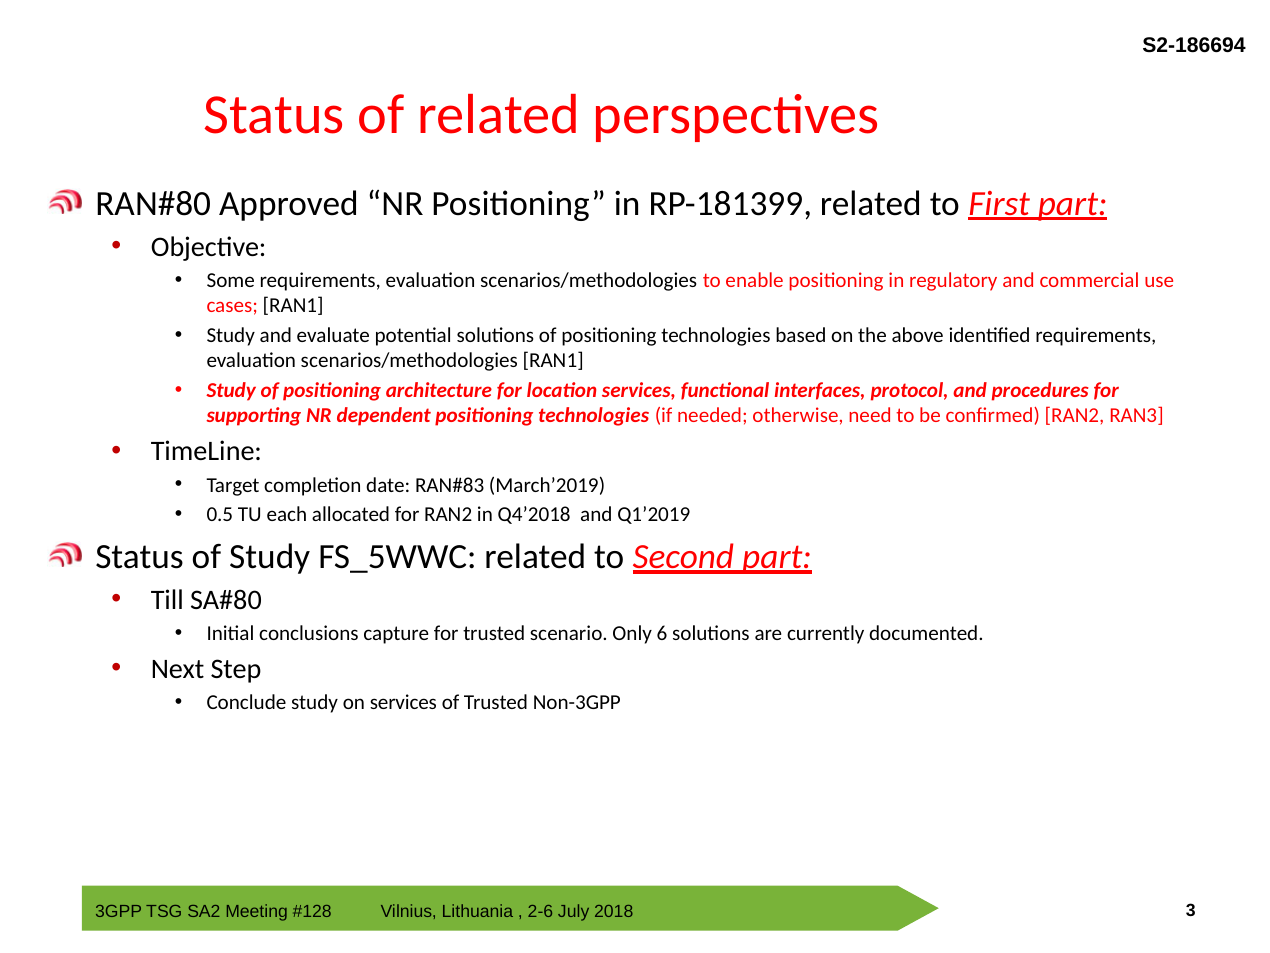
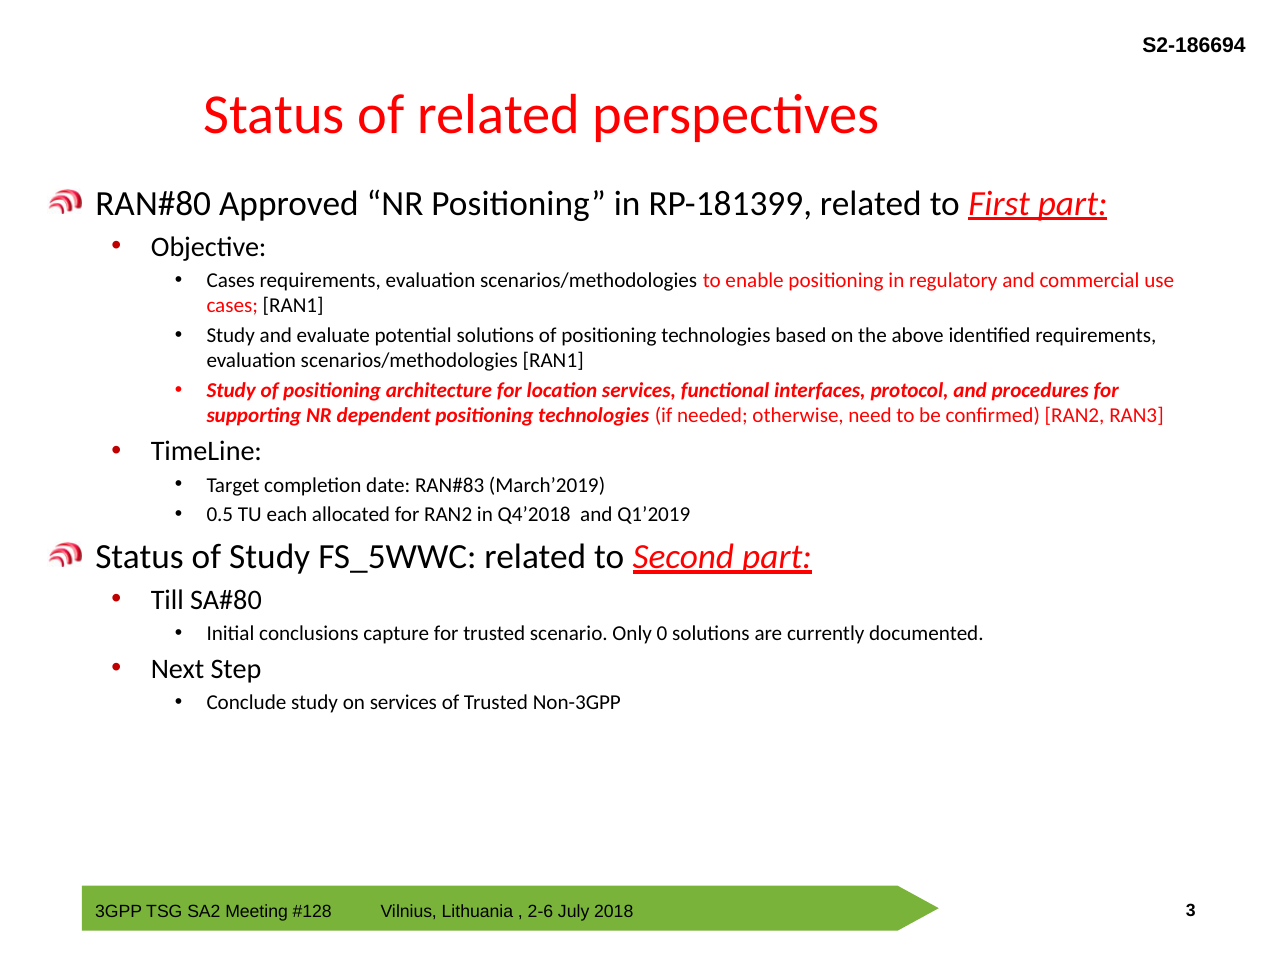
Some at (231, 280): Some -> Cases
6: 6 -> 0
